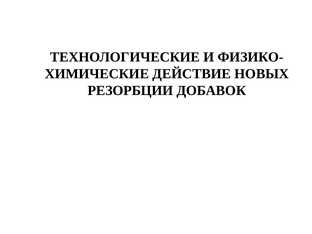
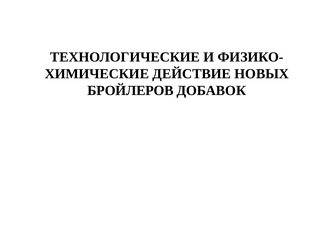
РЕЗОРБЦИИ: РЕЗОРБЦИИ -> БРОЙЛЕРОВ
